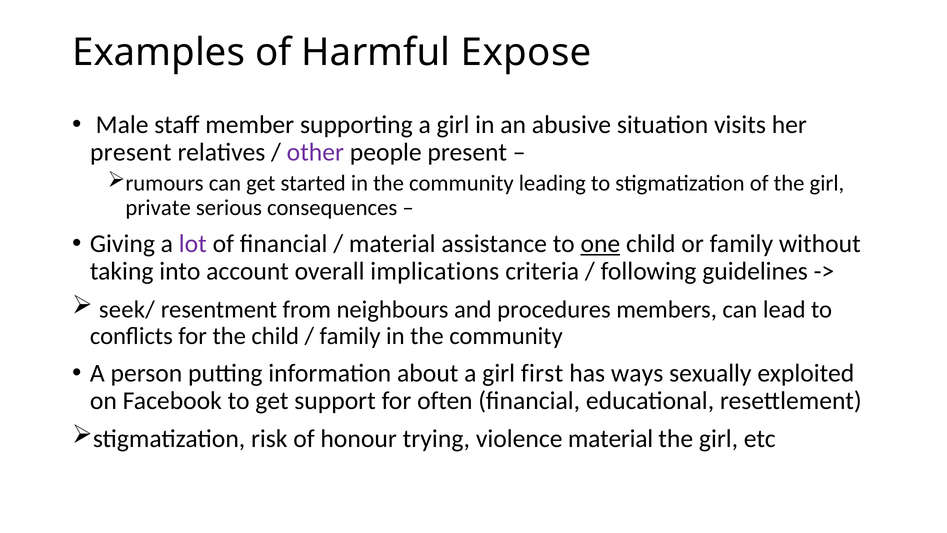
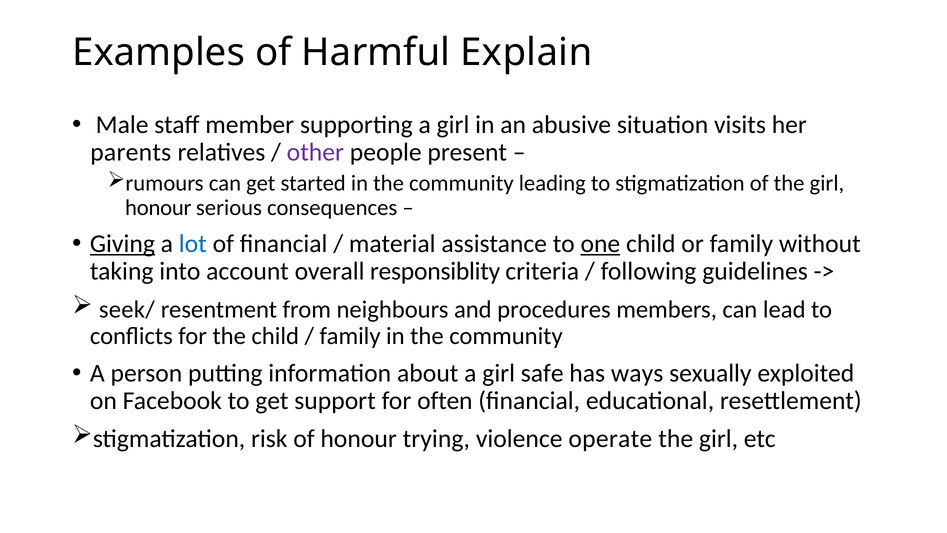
Expose: Expose -> Explain
present at (131, 152): present -> parents
private at (158, 208): private -> honour
Giving underline: none -> present
lot colour: purple -> blue
implications: implications -> responsiblity
first: first -> safe
violence material: material -> operate
